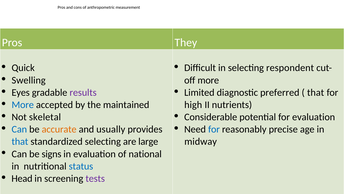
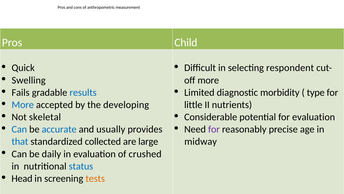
They: They -> Child
Eyes: Eyes -> Fails
results colour: purple -> blue
preferred: preferred -> morbidity
that at (316, 92): that -> type
maintained: maintained -> developing
high: high -> little
accurate colour: orange -> blue
for at (214, 129) colour: blue -> purple
standardized selecting: selecting -> collected
signs: signs -> daily
national: national -> crushed
tests colour: purple -> orange
